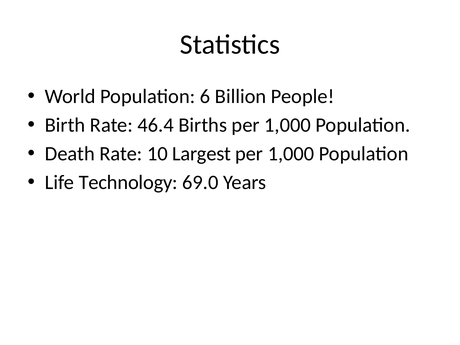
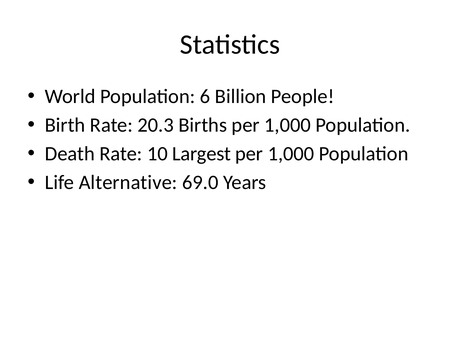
46.4: 46.4 -> 20.3
Technology: Technology -> Alternative
